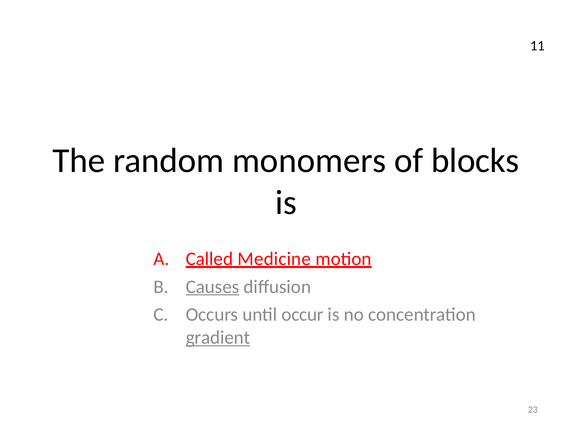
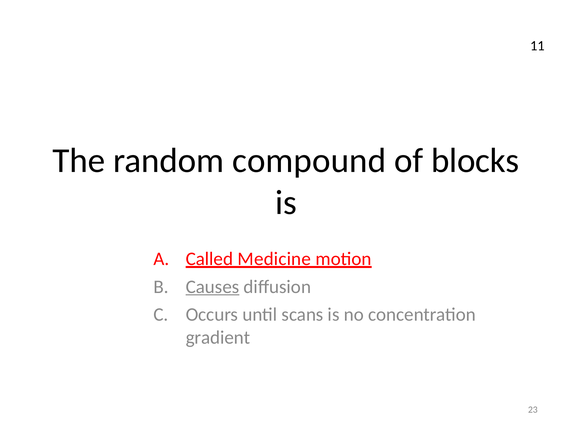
monomers: monomers -> compound
occur: occur -> scans
gradient underline: present -> none
